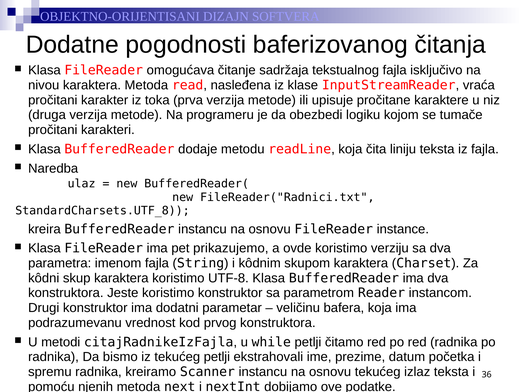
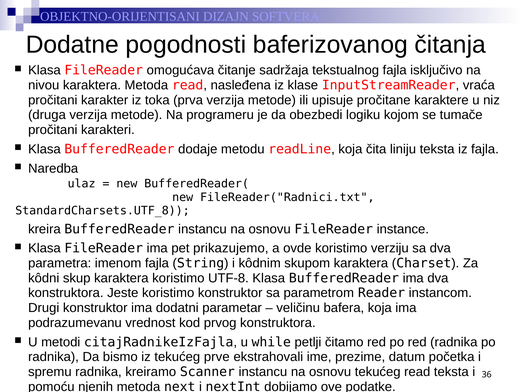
tekućeg petlji: petlji -> prve
tekućeg izlaz: izlaz -> read
